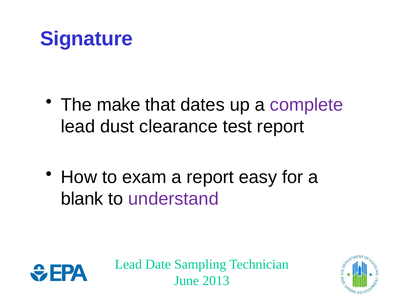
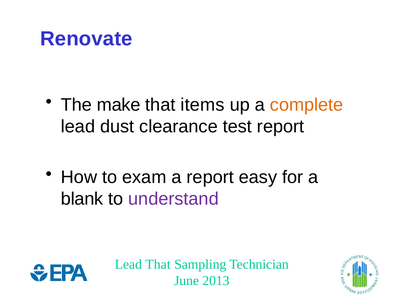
Signature: Signature -> Renovate
dates: dates -> items
complete colour: purple -> orange
Lead Date: Date -> That
